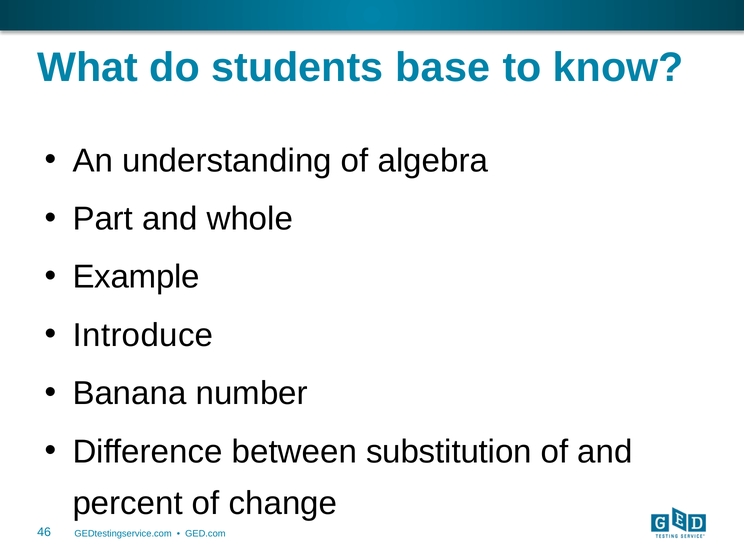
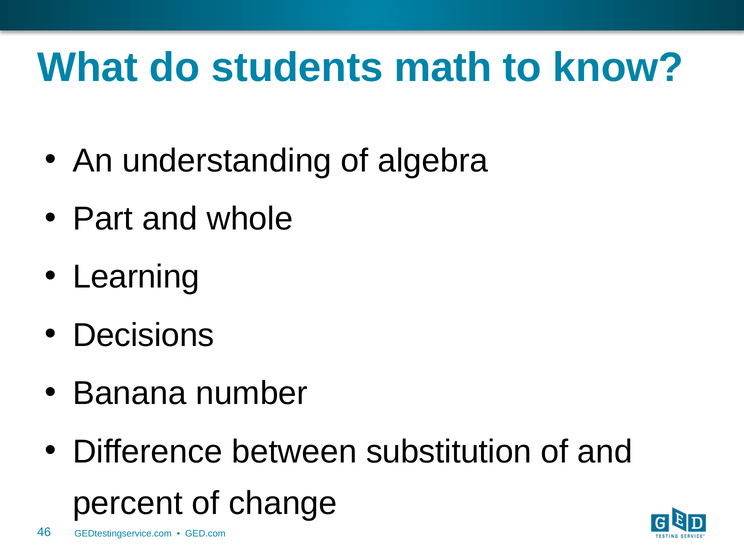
base: base -> math
Example: Example -> Learning
Introduce: Introduce -> Decisions
